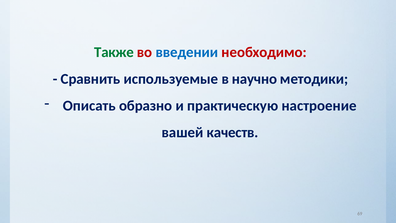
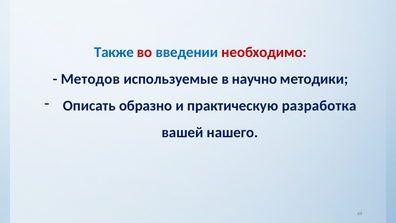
Также colour: green -> blue
Сравнить: Сравнить -> Методов
настроение: настроение -> разработка
качеств: качеств -> нашего
